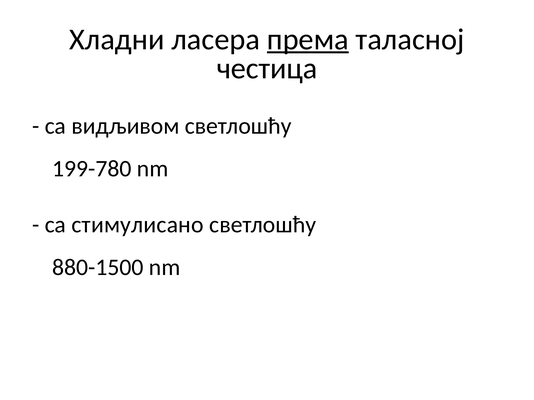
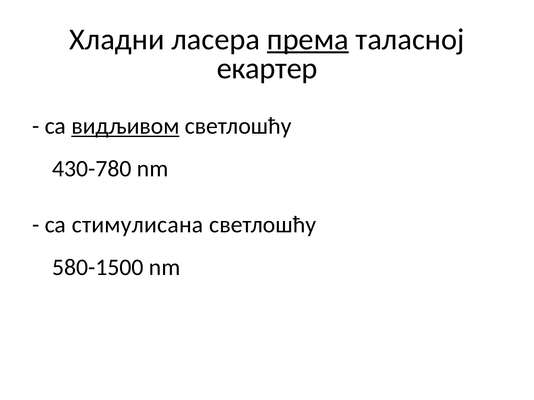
честица: честица -> екартер
видљивом underline: none -> present
199-780: 199-780 -> 430-780
стимулисано: стимулисано -> стимулисана
880-1500: 880-1500 -> 580-1500
